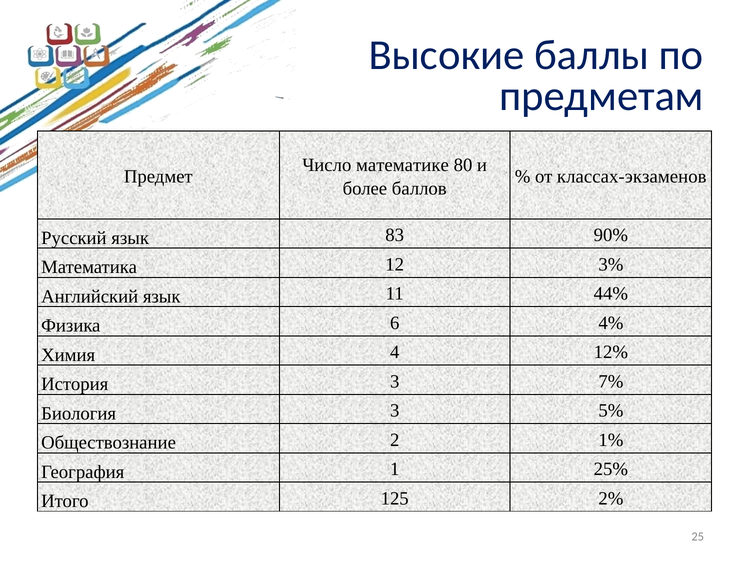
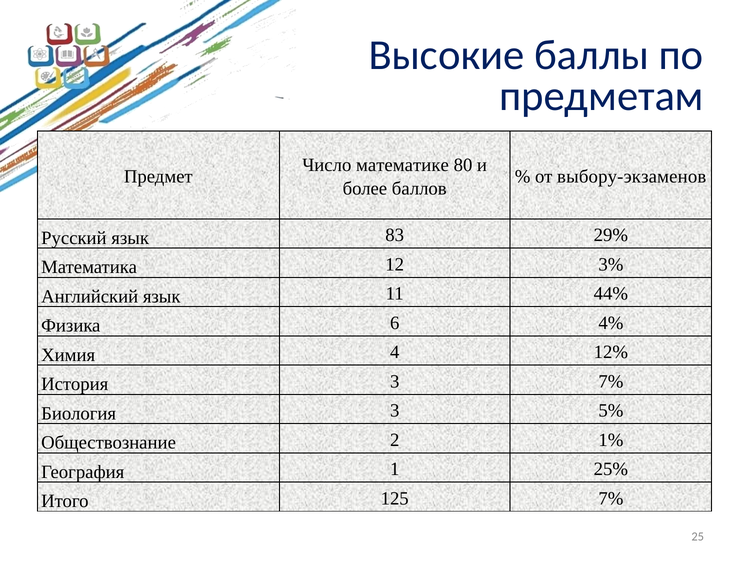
классах-экзаменов: классах-экзаменов -> выбору-экзаменов
90%: 90% -> 29%
125 2%: 2% -> 7%
